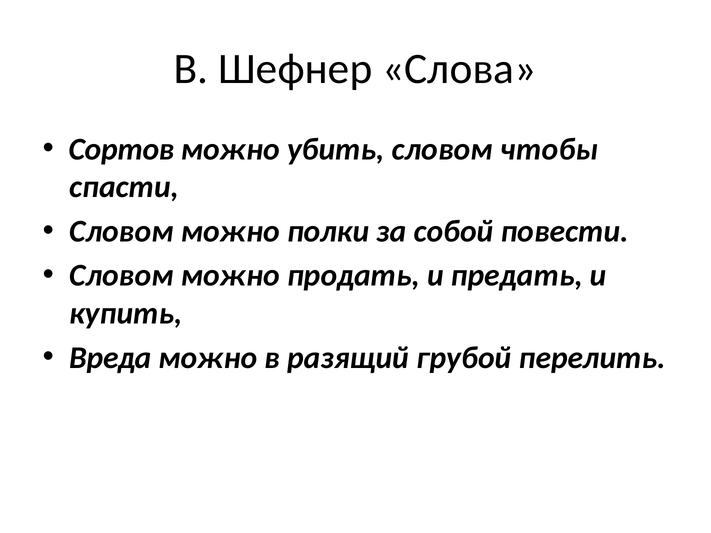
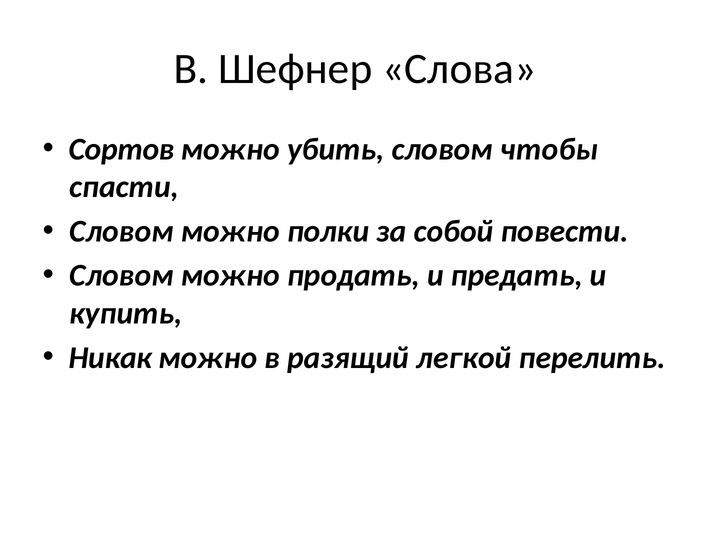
Вреда: Вреда -> Никак
грубой: грубой -> легкой
